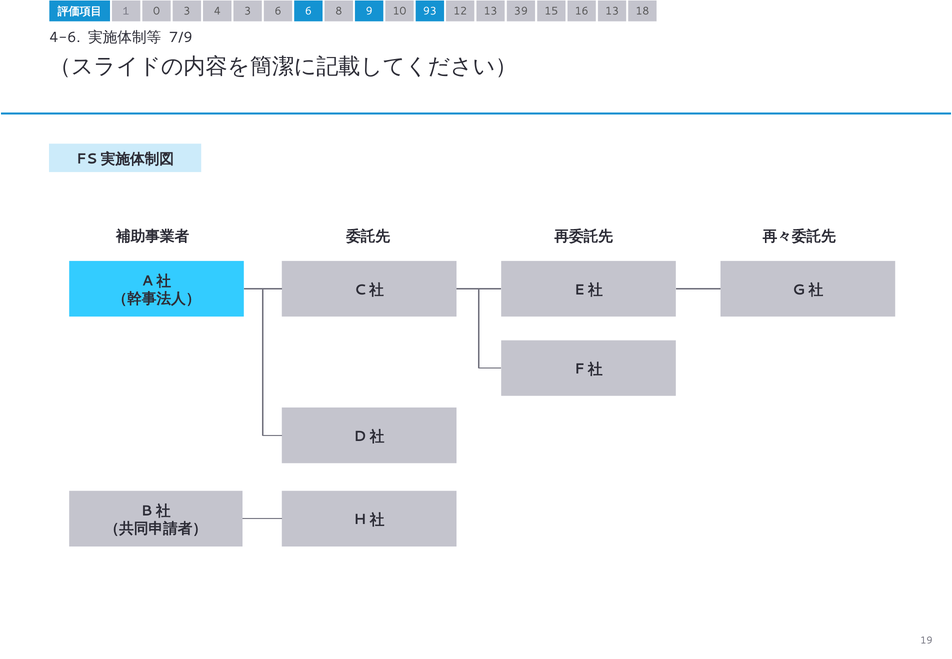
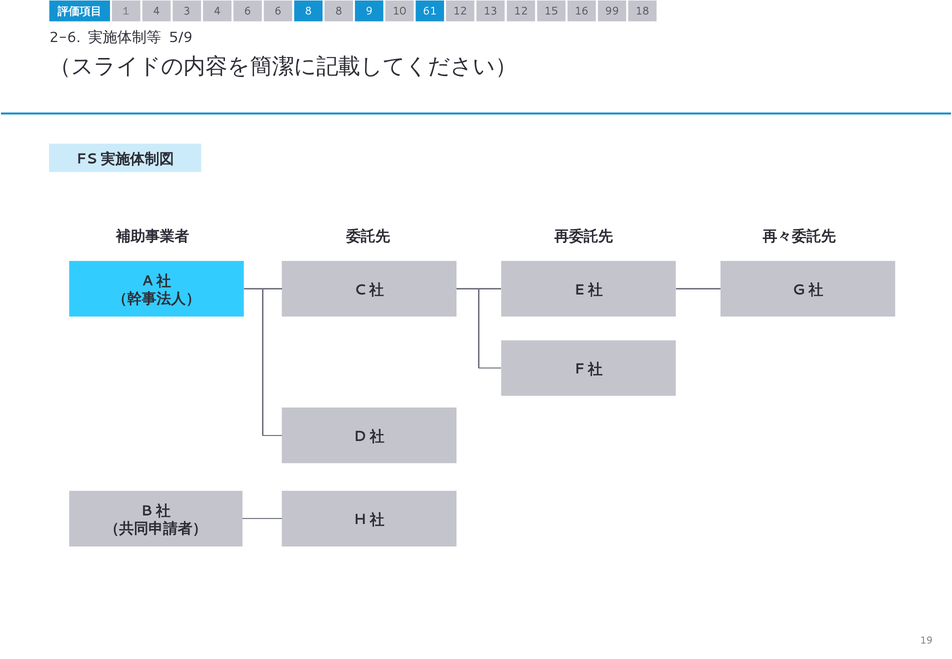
１ 0: 0 -> 4
4 3: 3 -> 6
6 6: 6 -> 8
93: 93 -> 61
13 39: 39 -> 12
16 13: 13 -> 99
4-6: 4-6 -> 2-6
7/9: 7/9 -> 5/9
